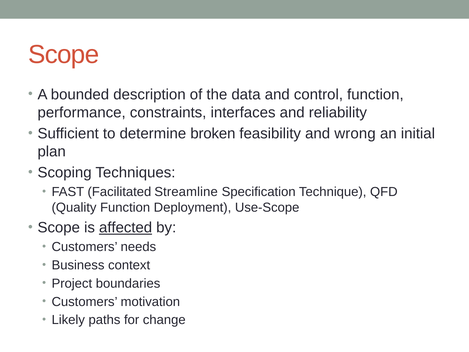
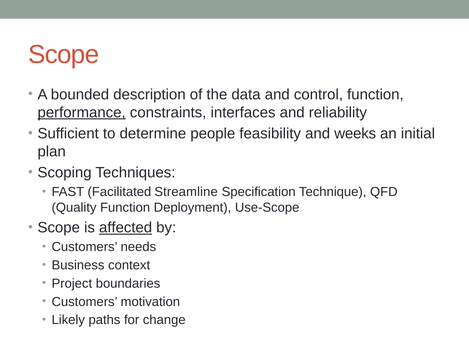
performance underline: none -> present
broken: broken -> people
wrong: wrong -> weeks
